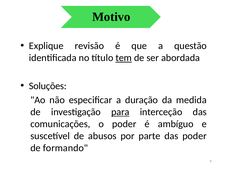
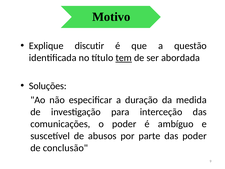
revisão: revisão -> discutir
para underline: present -> none
formando: formando -> conclusão
